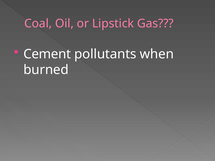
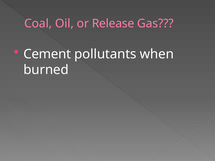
Lipstick: Lipstick -> Release
